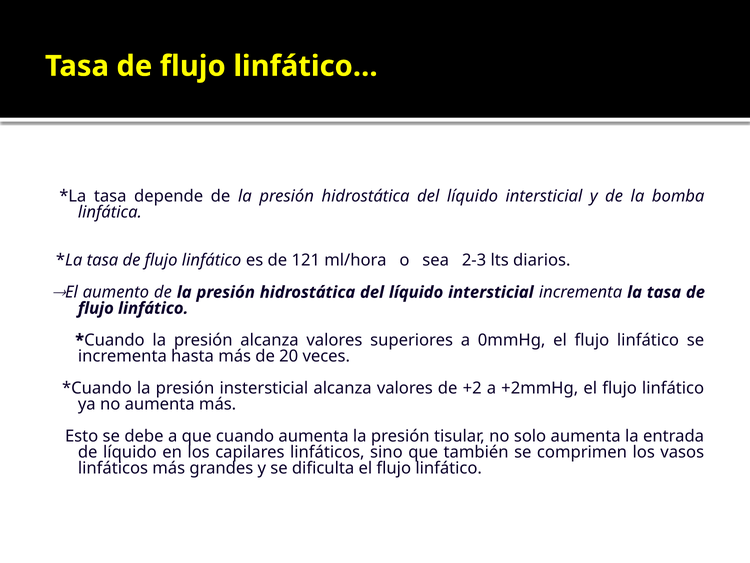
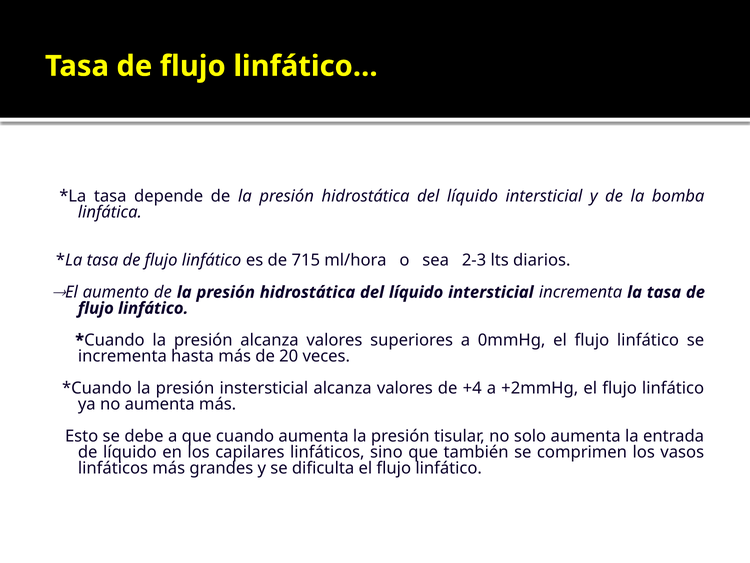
121: 121 -> 715
+2: +2 -> +4
